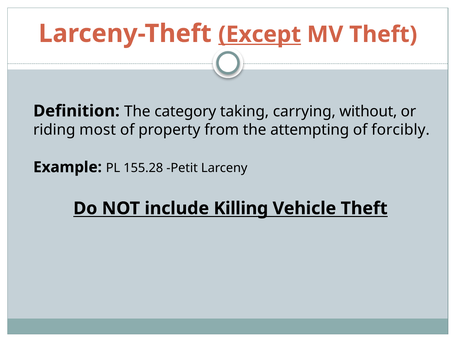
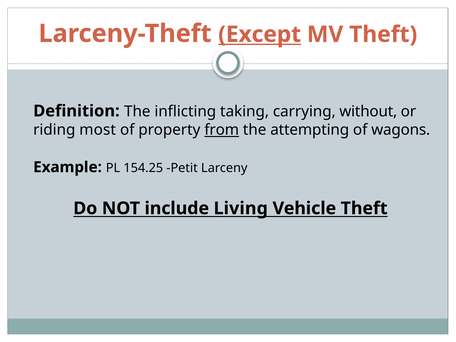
category: category -> inflicting
from underline: none -> present
forcibly: forcibly -> wagons
155.28: 155.28 -> 154.25
Killing: Killing -> Living
